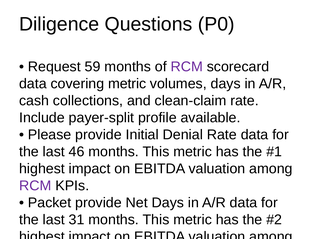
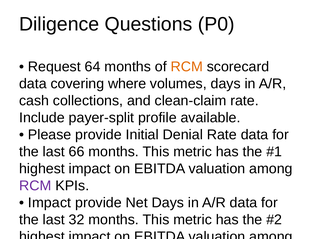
59: 59 -> 64
RCM at (187, 67) colour: purple -> orange
covering metric: metric -> where
46: 46 -> 66
Packet at (50, 203): Packet -> Impact
31: 31 -> 32
